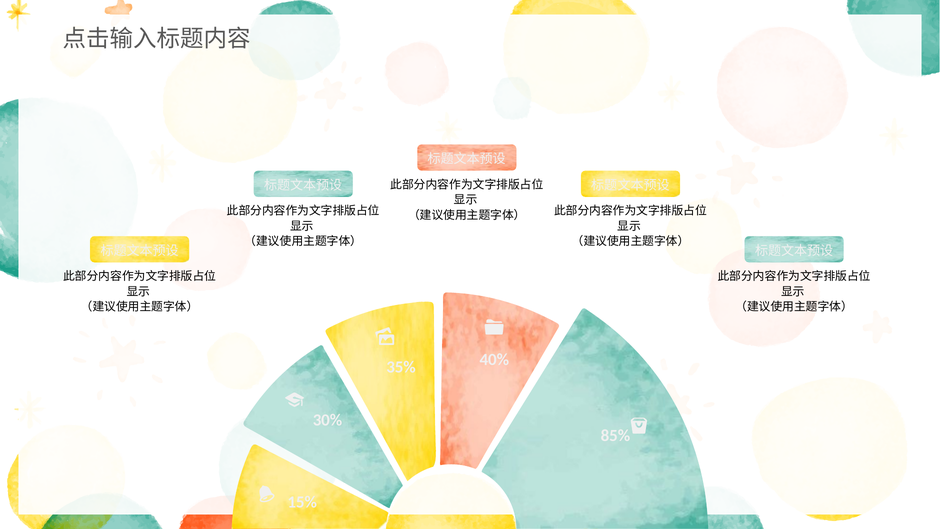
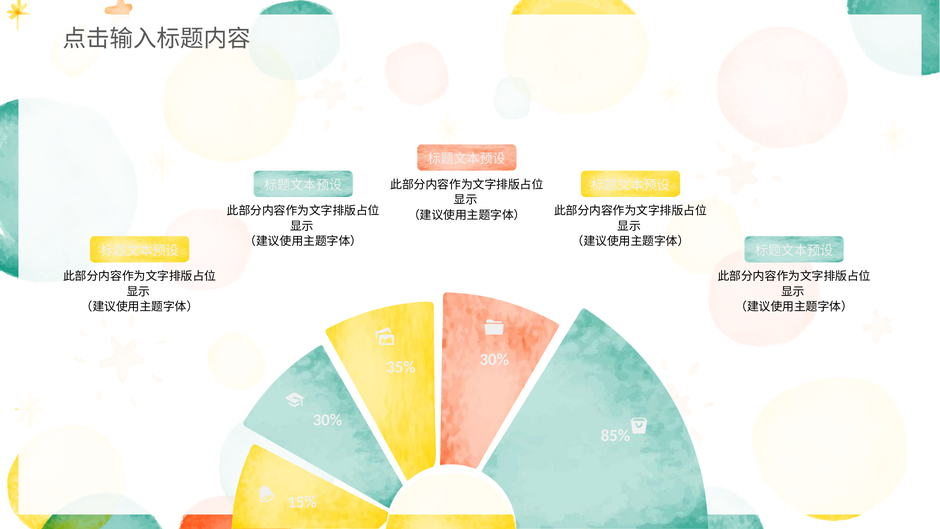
35% 40%: 40% -> 30%
